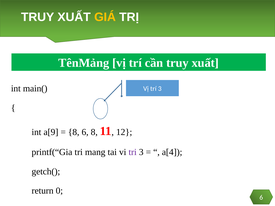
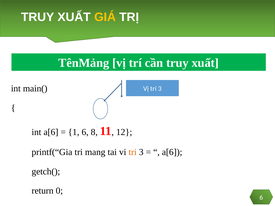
int a[9: a[9 -> a[6
8 at (74, 132): 8 -> 1
tri at (133, 152) colour: purple -> orange
a[4 at (172, 152): a[4 -> a[6
